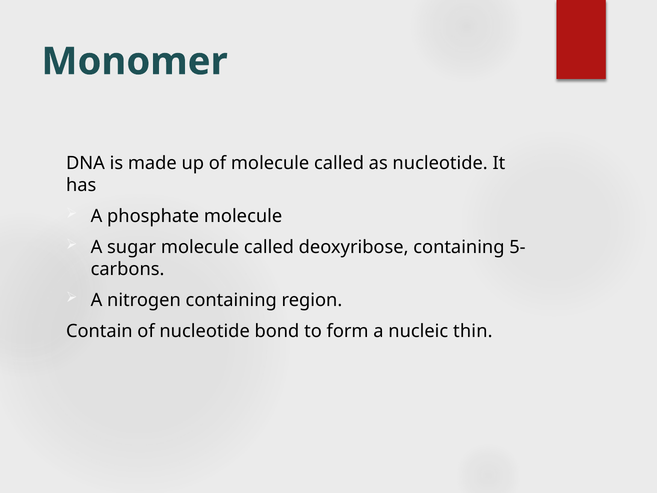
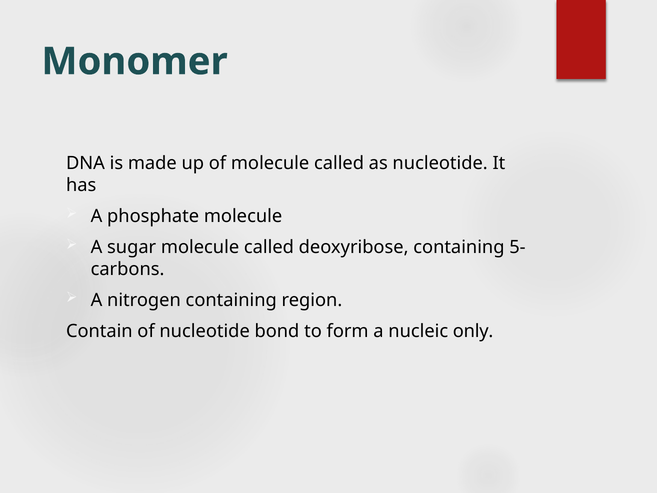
thin: thin -> only
